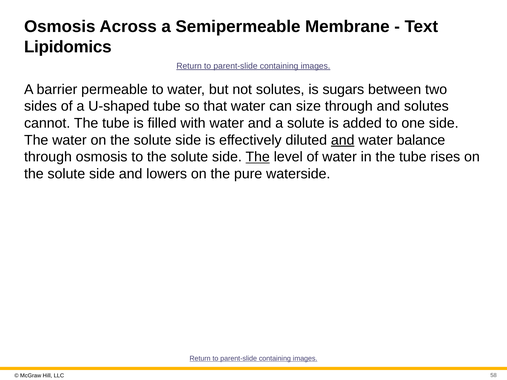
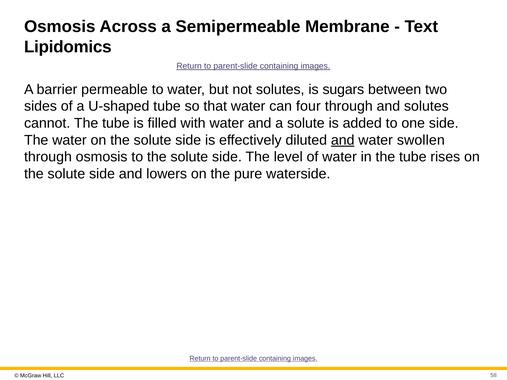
size: size -> four
balance: balance -> swollen
The at (258, 157) underline: present -> none
